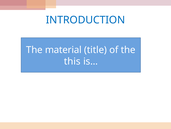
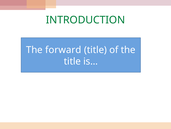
INTRODUCTION colour: blue -> green
material: material -> forward
this at (72, 61): this -> title
